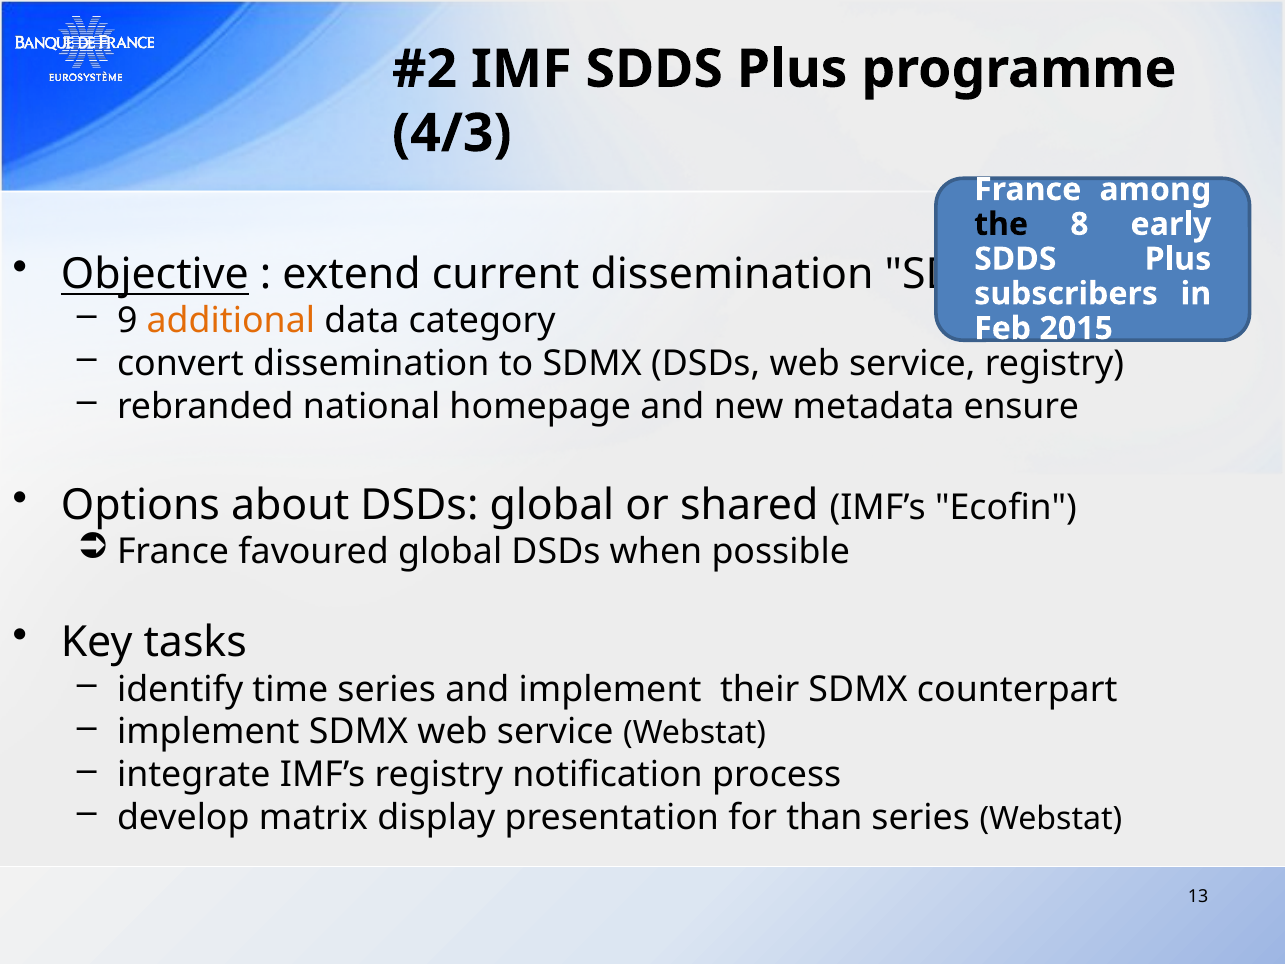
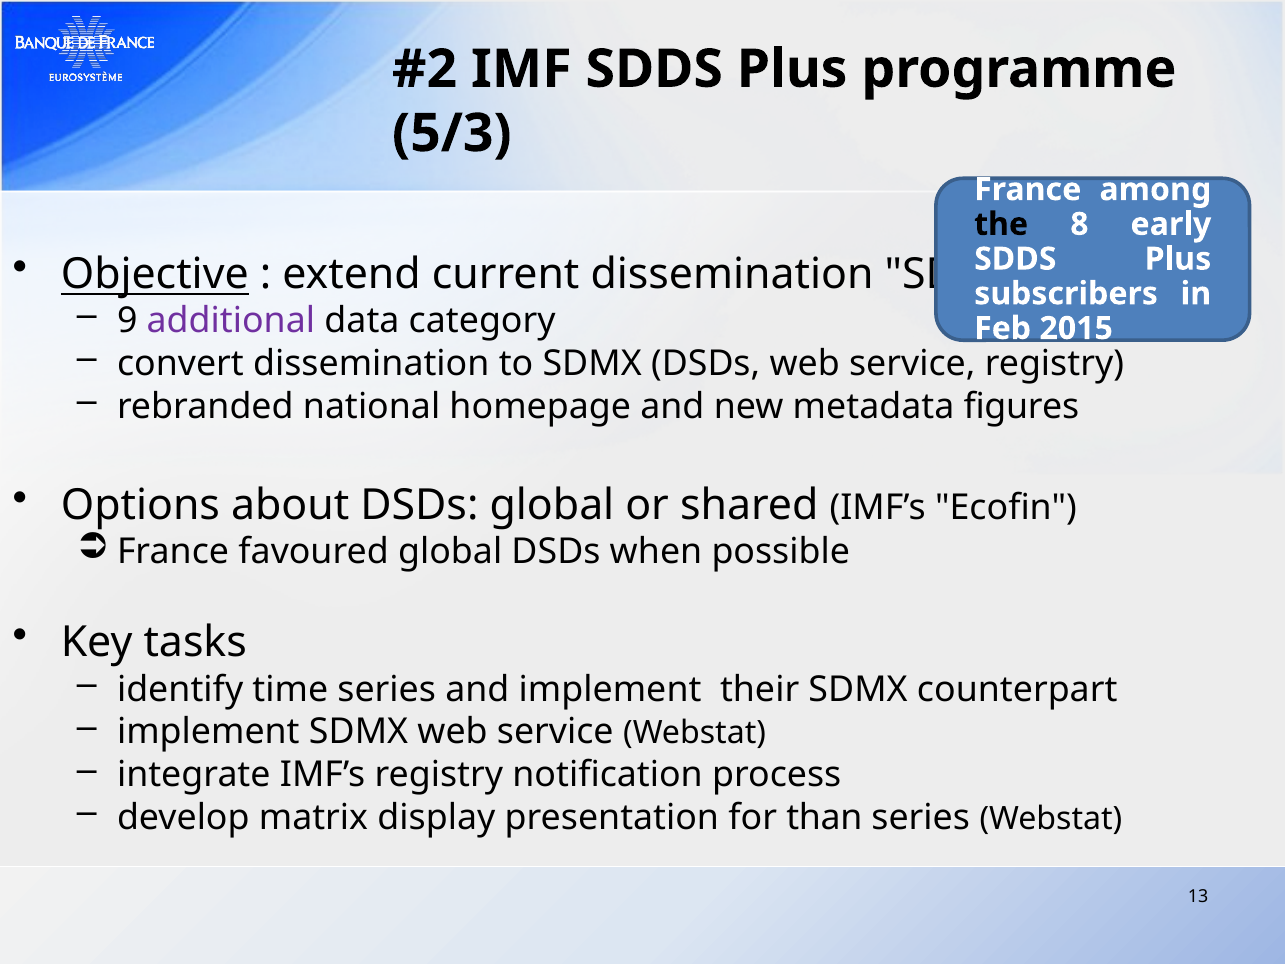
4/3: 4/3 -> 5/3
additional colour: orange -> purple
ensure: ensure -> figures
